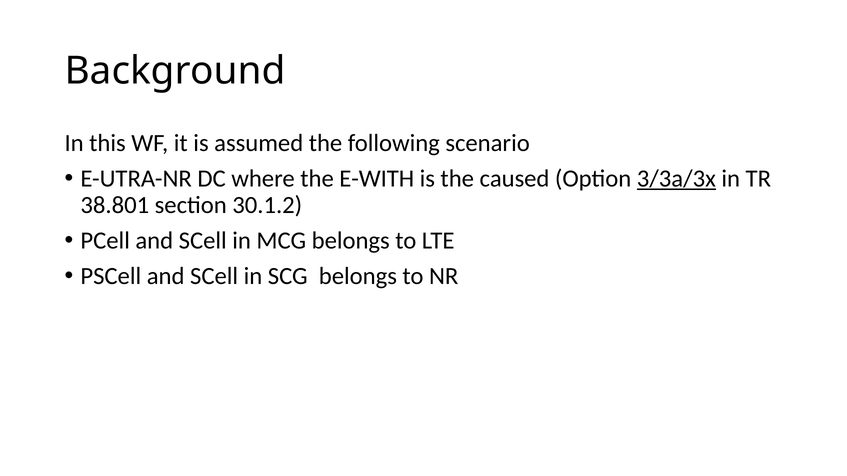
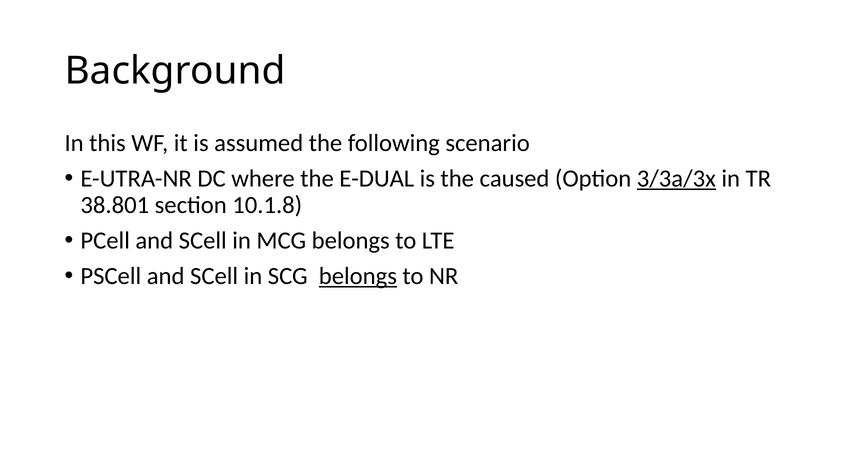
E-WITH: E-WITH -> E-DUAL
30.1.2: 30.1.2 -> 10.1.8
belongs at (358, 276) underline: none -> present
